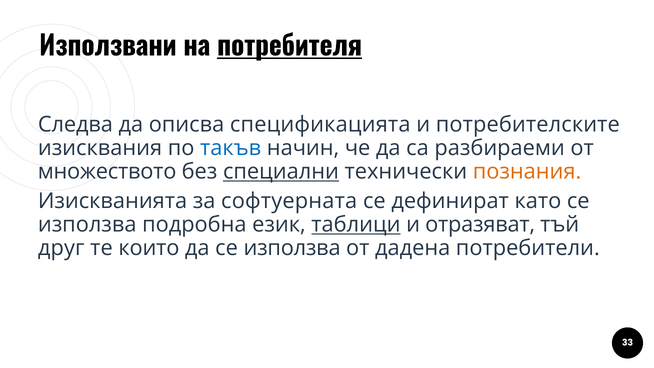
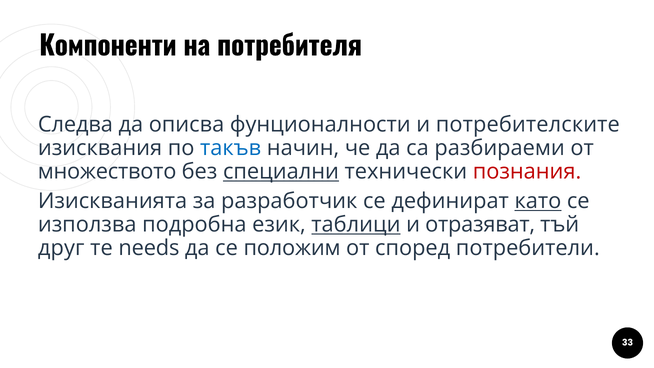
Използвани: Използвани -> Компоненти
потребителя underline: present -> none
спецификацията: спецификацията -> фунционалности
познания colour: orange -> red
софтуерната: софтуерната -> разработчик
като underline: none -> present
които: които -> needs
да се използва: използва -> положим
дадена: дадена -> според
